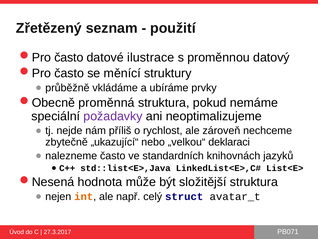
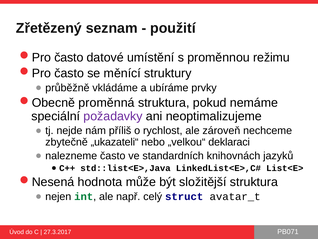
ilustrace: ilustrace -> umístění
datový: datový -> režimu
„ukazující“: „ukazující“ -> „ukazateli“
int colour: orange -> green
